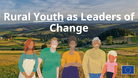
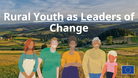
Leaders underline: none -> present
